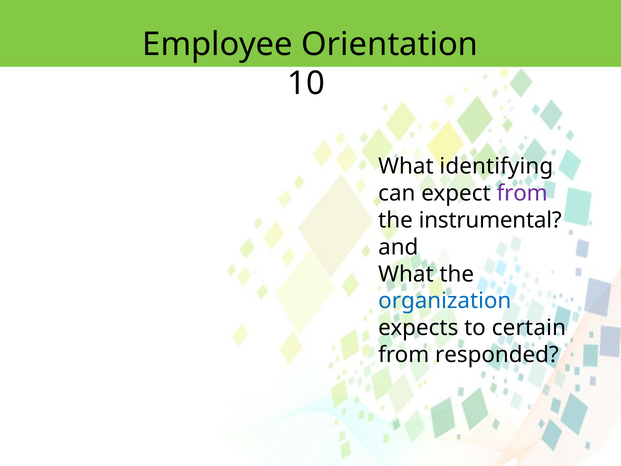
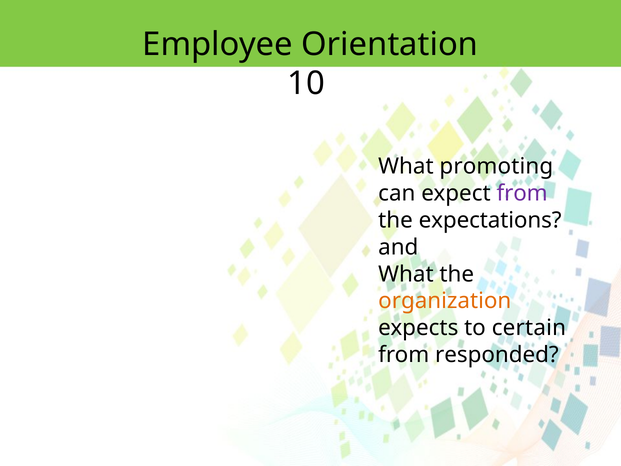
identifying: identifying -> promoting
instrumental: instrumental -> expectations
organization colour: blue -> orange
